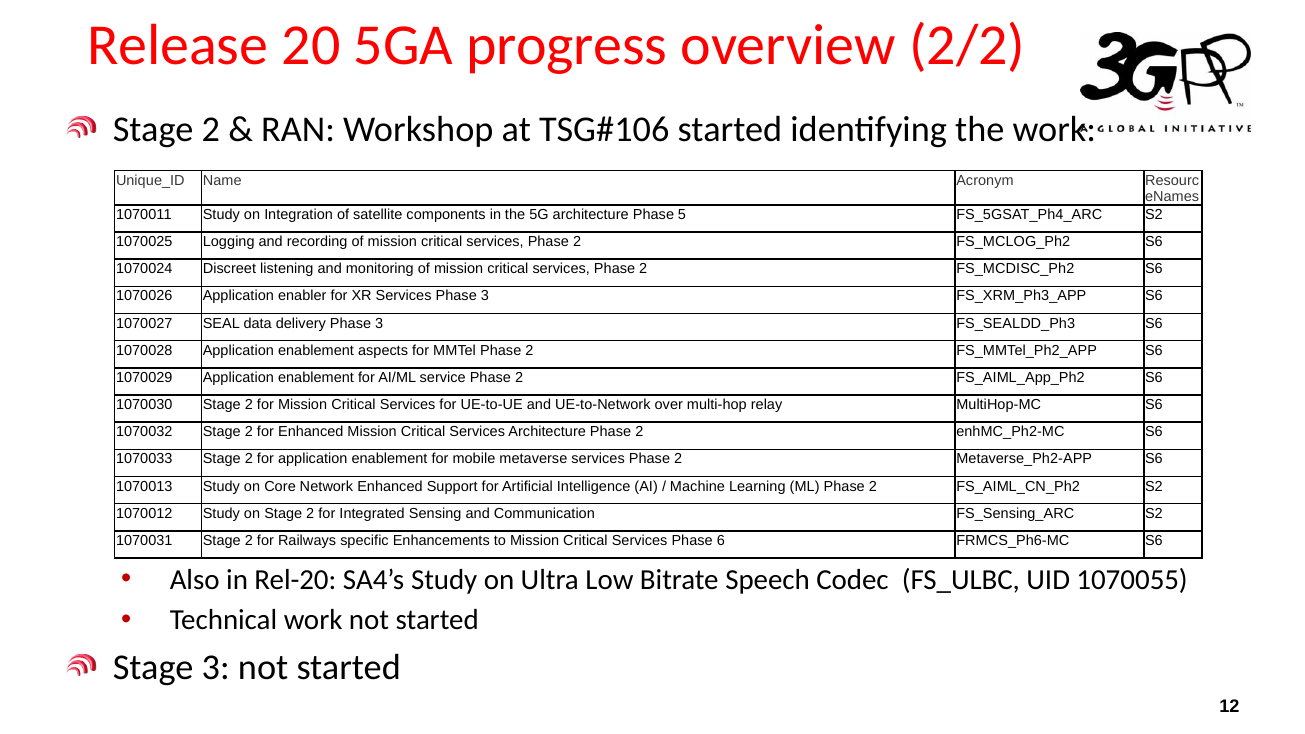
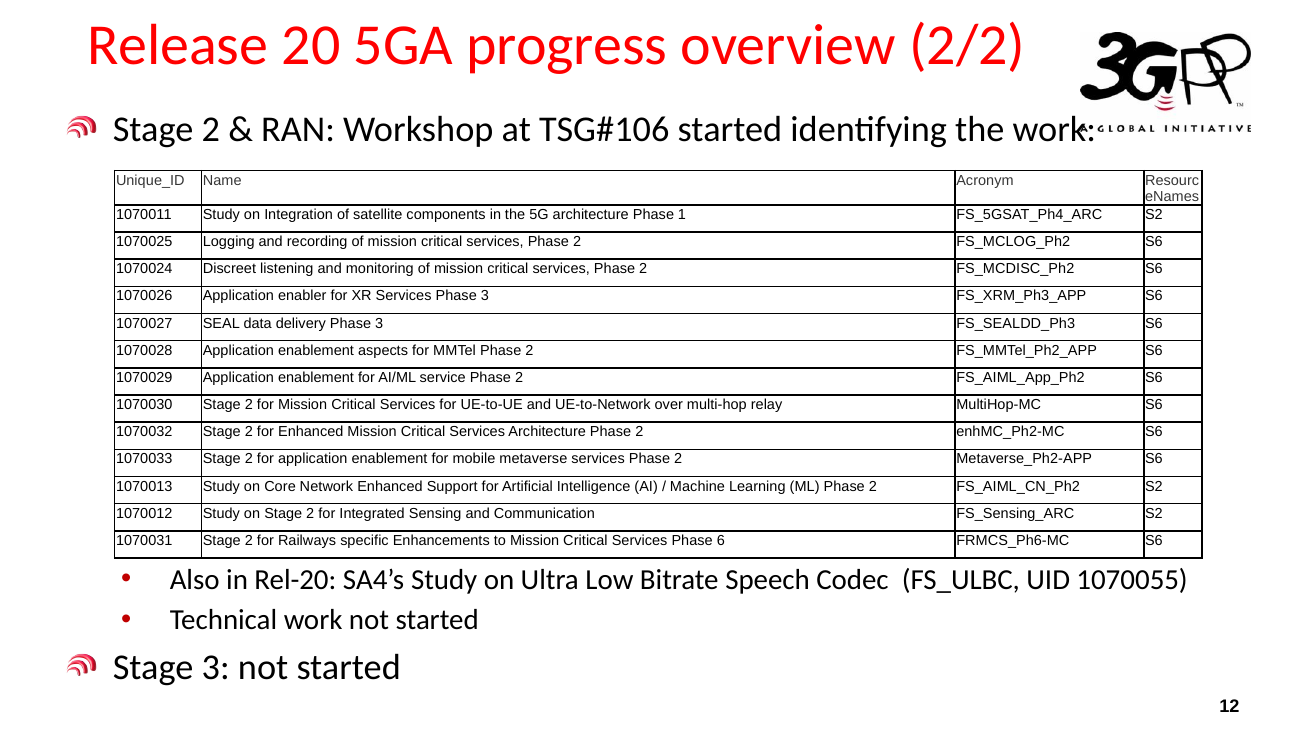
5: 5 -> 1
